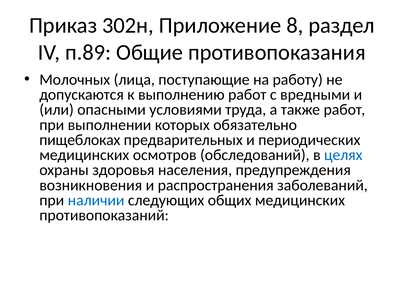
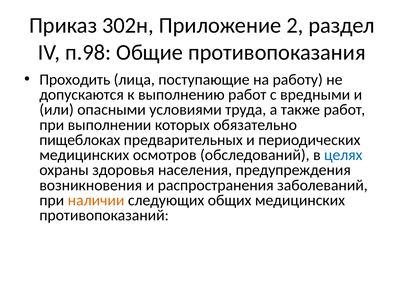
8: 8 -> 2
п.89: п.89 -> п.98
Молочных: Молочных -> Проходить
наличии colour: blue -> orange
